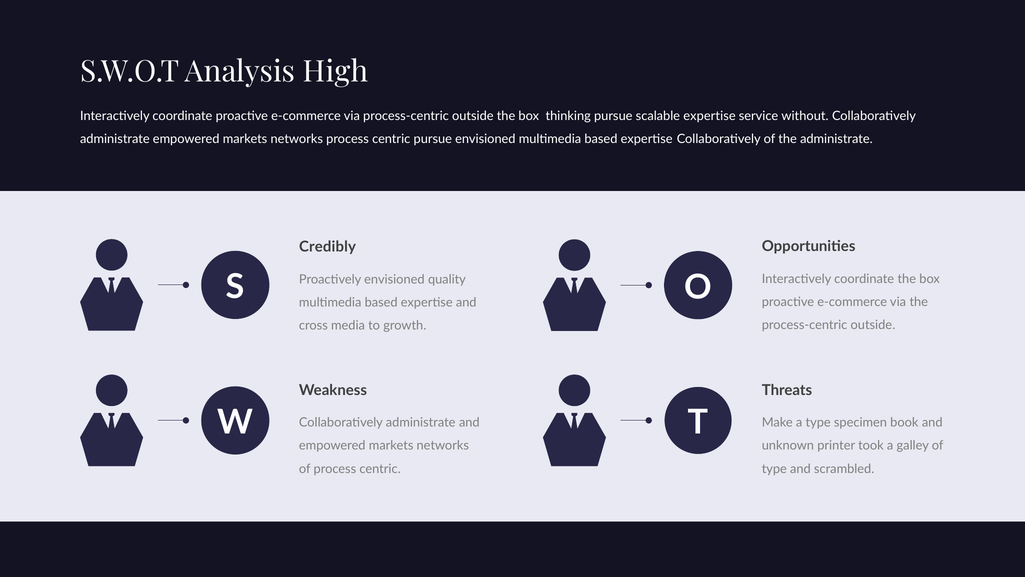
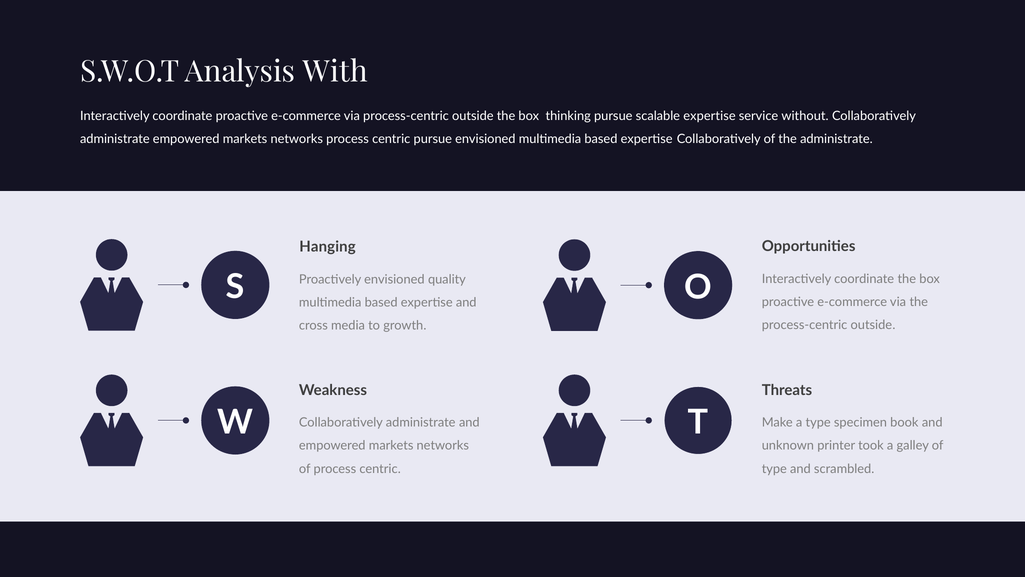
High: High -> With
Credibly: Credibly -> Hanging
